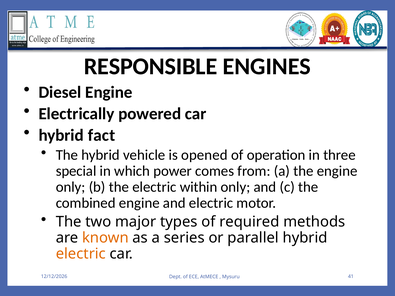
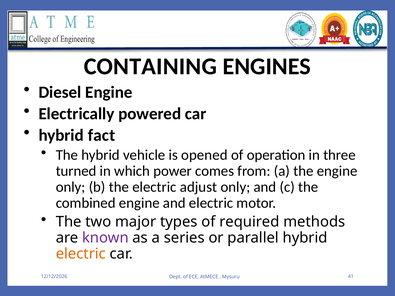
RESPONSIBLE: RESPONSIBLE -> CONTAINING
special: special -> turned
within: within -> adjust
known colour: orange -> purple
